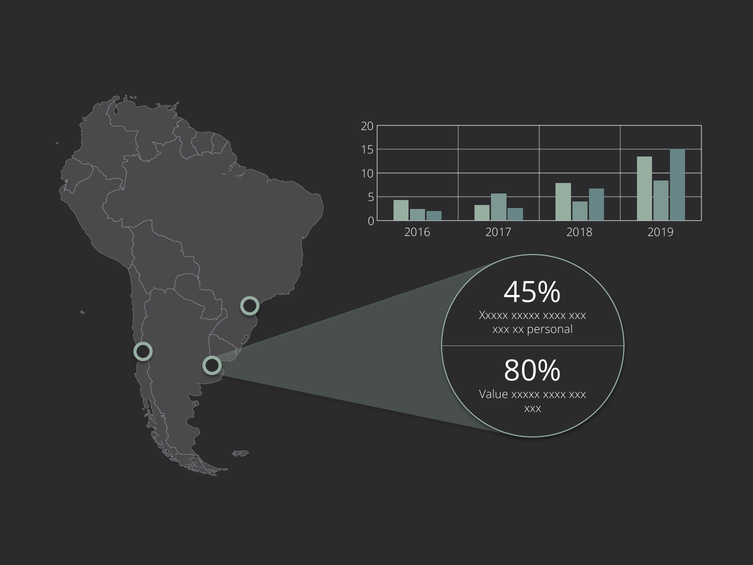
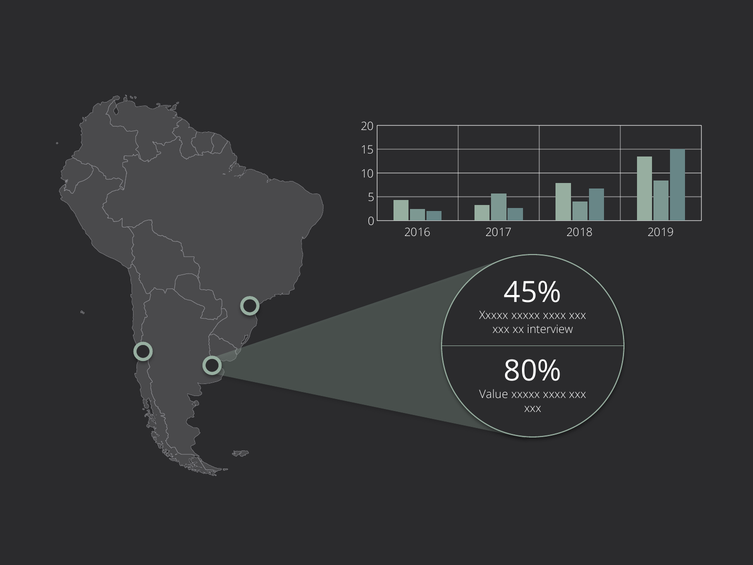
personal: personal -> interview
